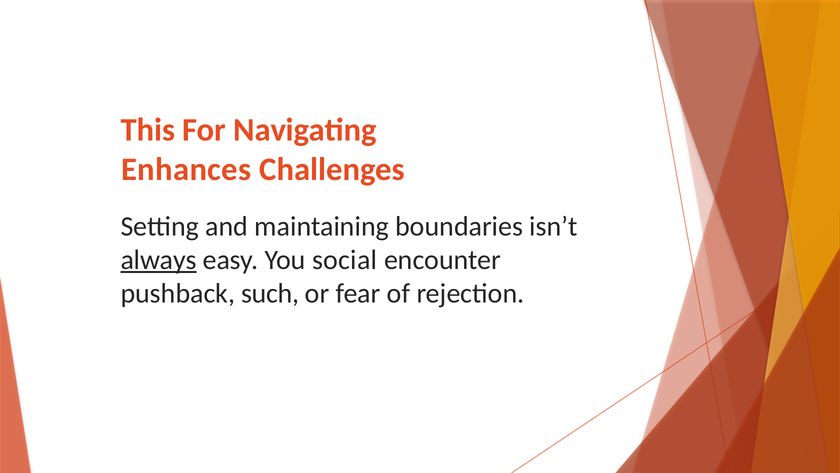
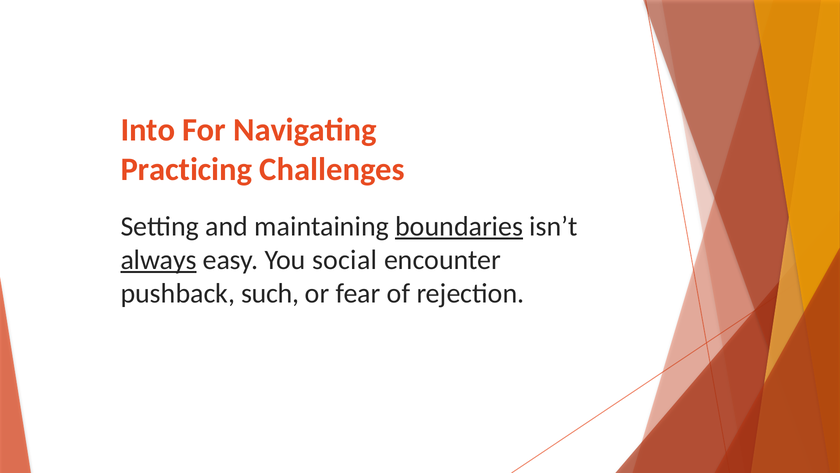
This: This -> Into
Enhances: Enhances -> Practicing
boundaries underline: none -> present
